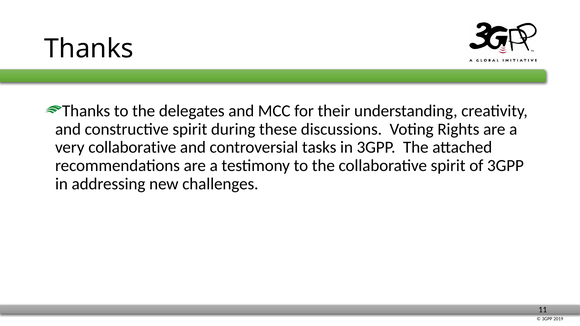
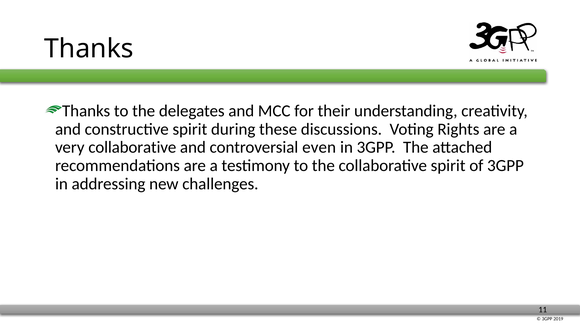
tasks: tasks -> even
